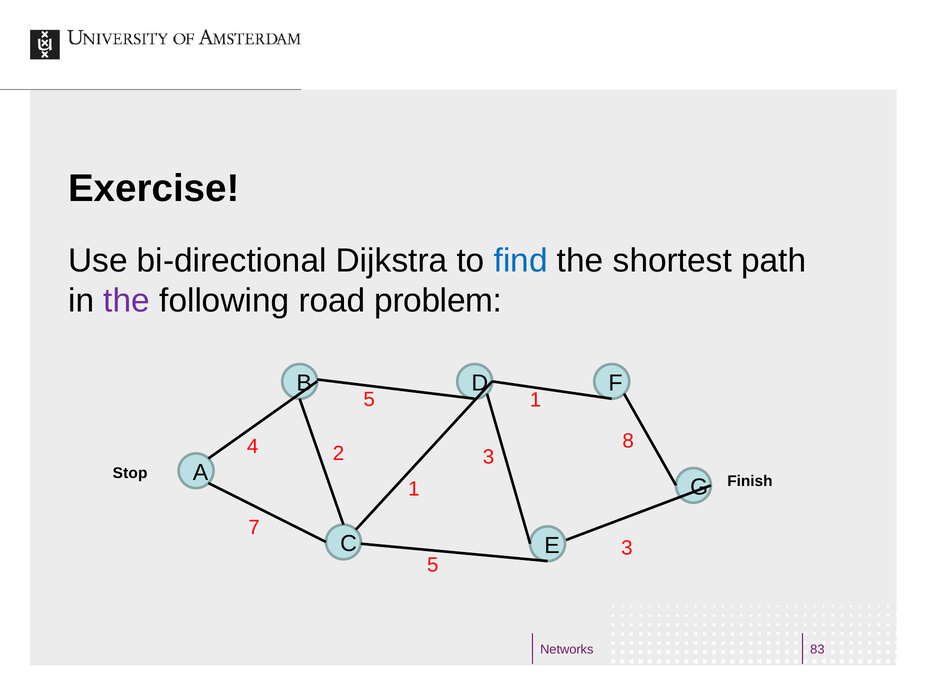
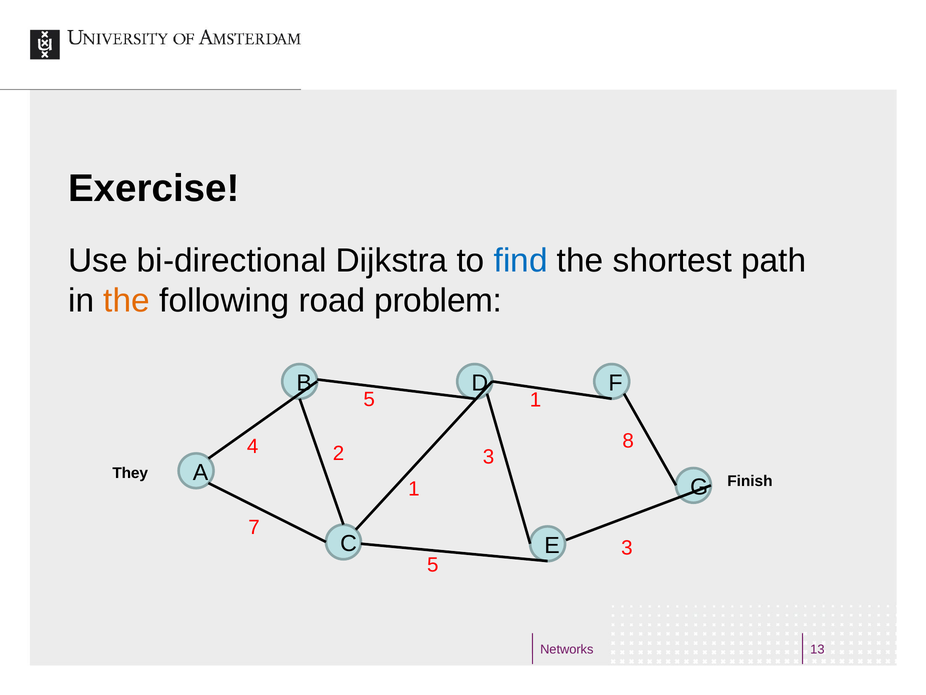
the at (127, 300) colour: purple -> orange
Stop: Stop -> They
83: 83 -> 13
